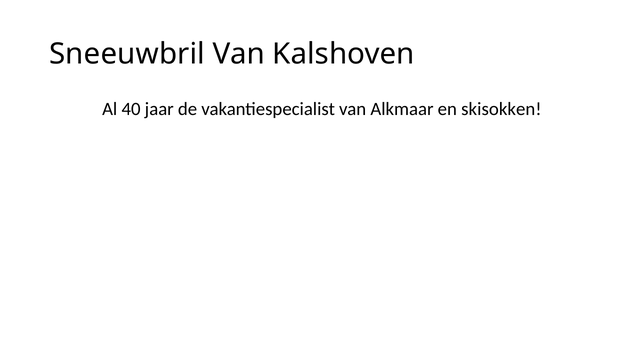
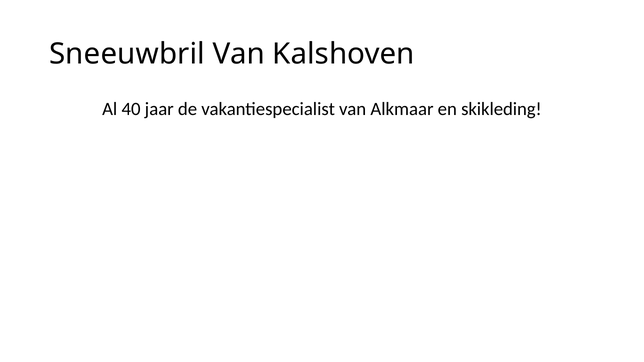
skisokken: skisokken -> skikleding
